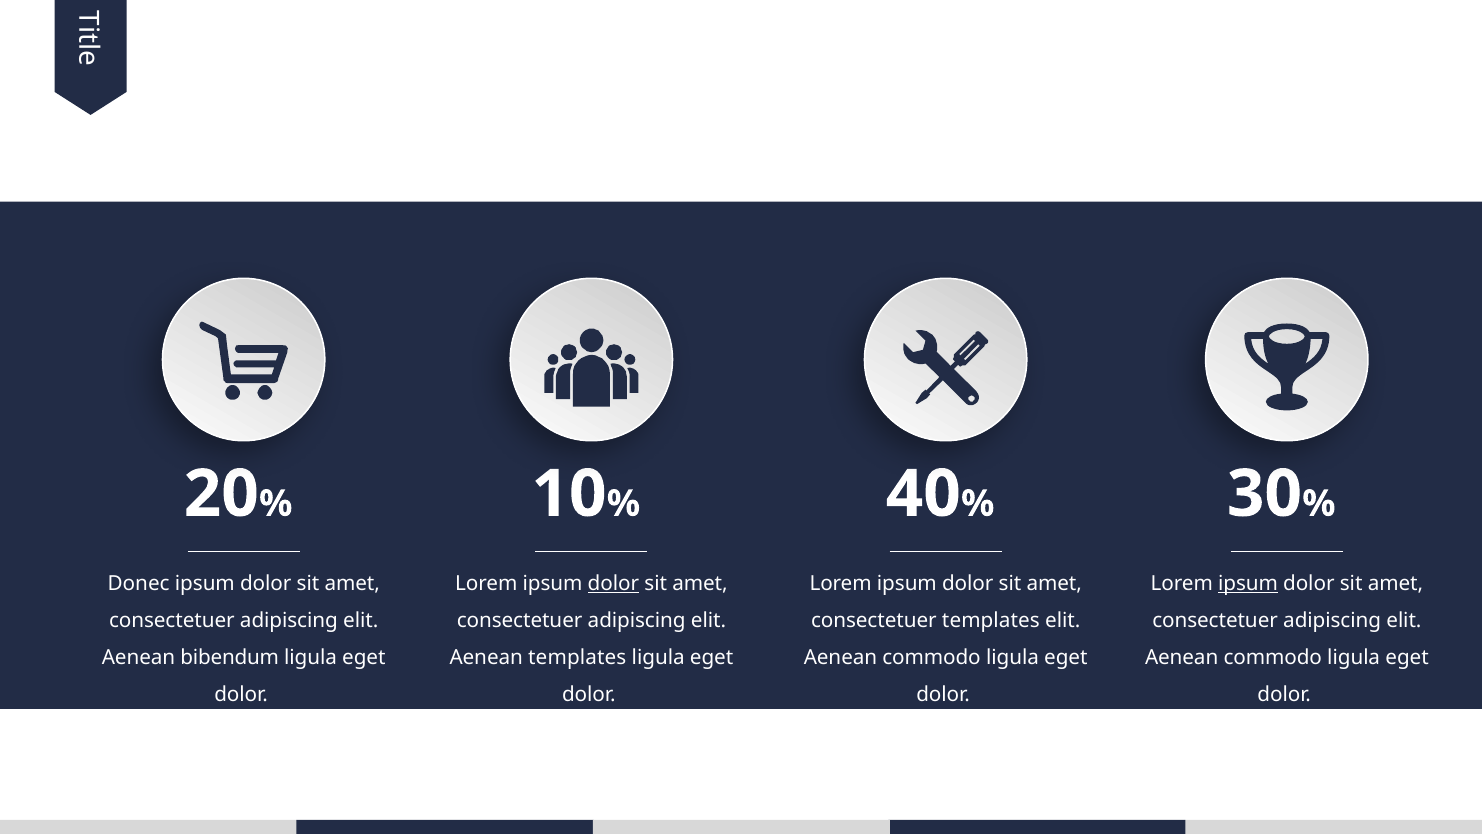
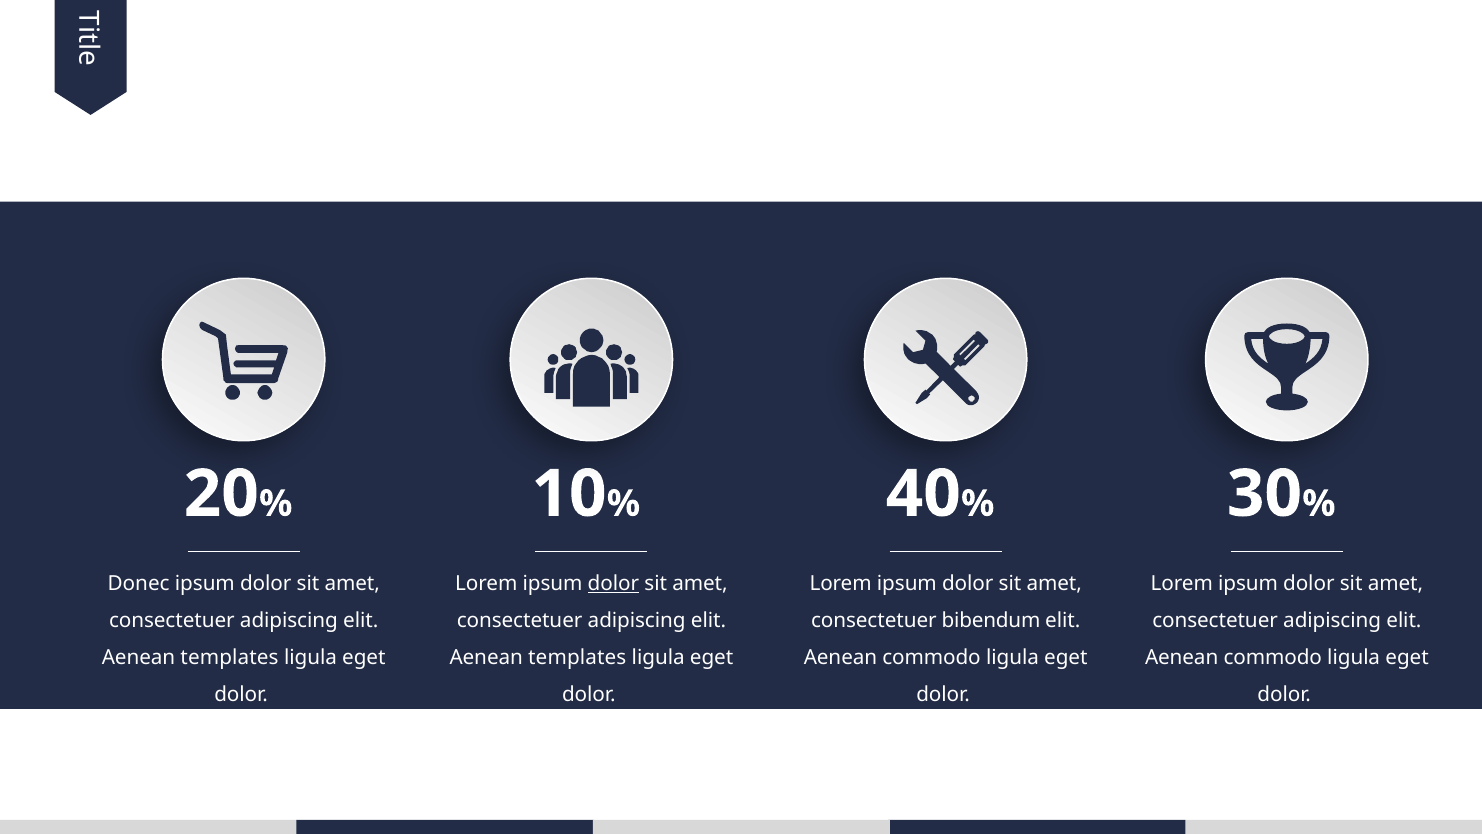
ipsum at (1248, 583) underline: present -> none
consectetuer templates: templates -> bibendum
bibendum at (230, 657): bibendum -> templates
